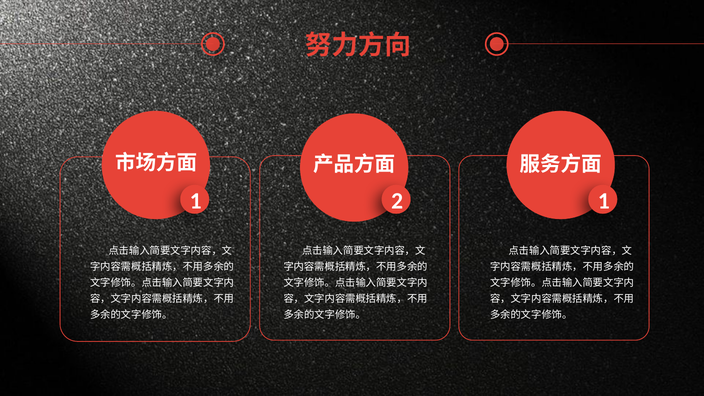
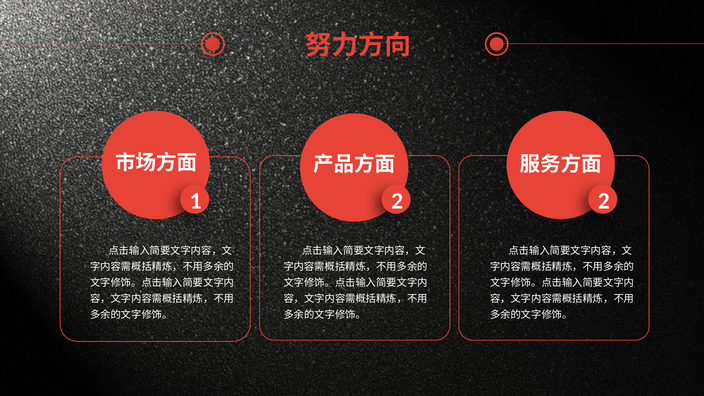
2 1: 1 -> 2
